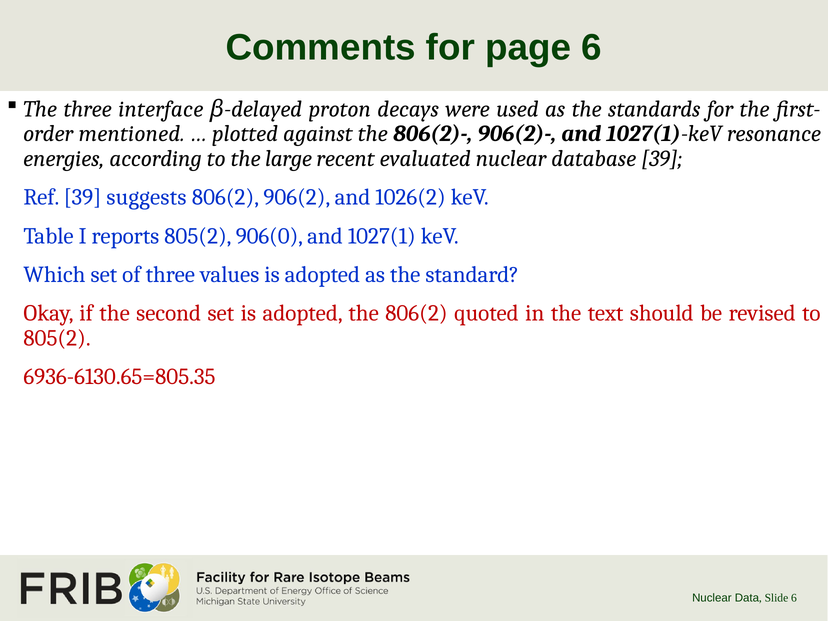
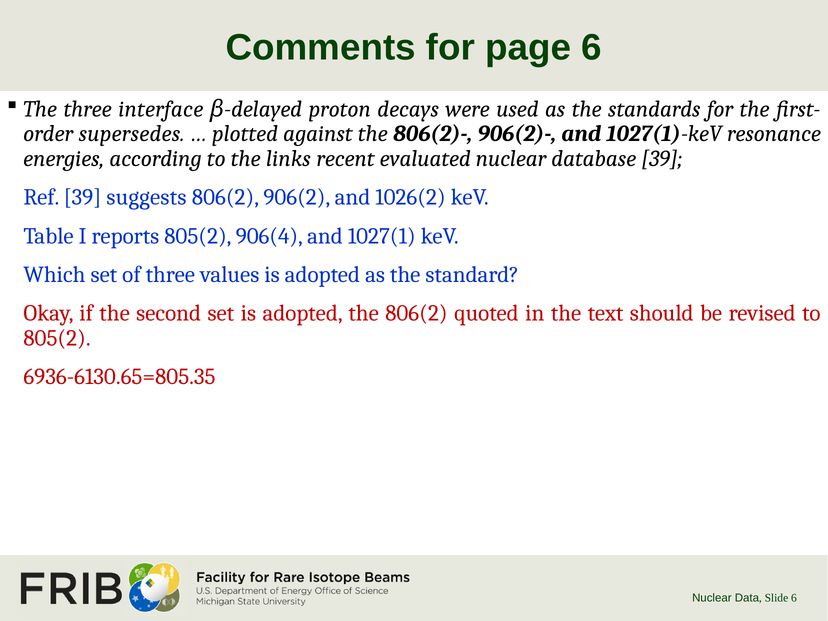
mentioned: mentioned -> supersedes
large: large -> links
906(0: 906(0 -> 906(4
